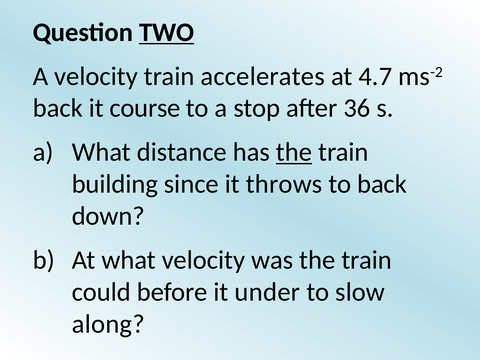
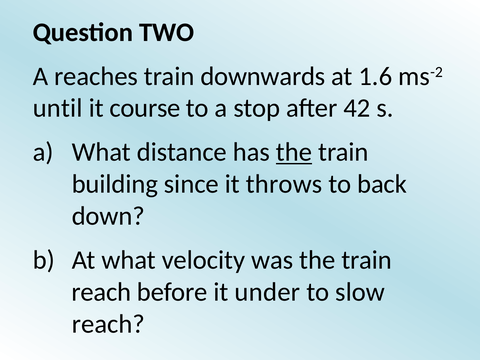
TWO underline: present -> none
A velocity: velocity -> reaches
accelerates: accelerates -> downwards
4.7: 4.7 -> 1.6
back at (58, 108): back -> until
36: 36 -> 42
could at (101, 292): could -> reach
along at (108, 324): along -> reach
